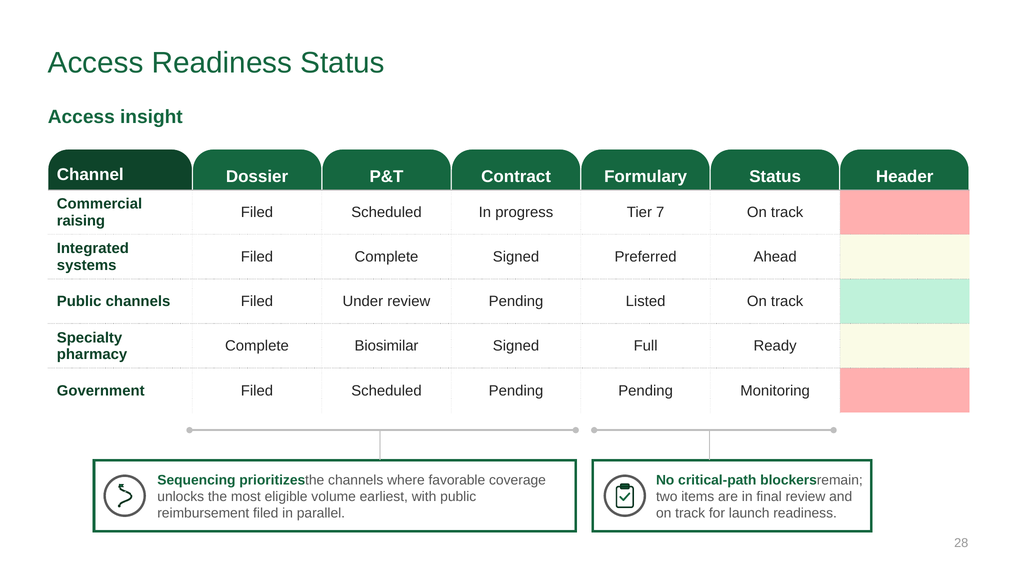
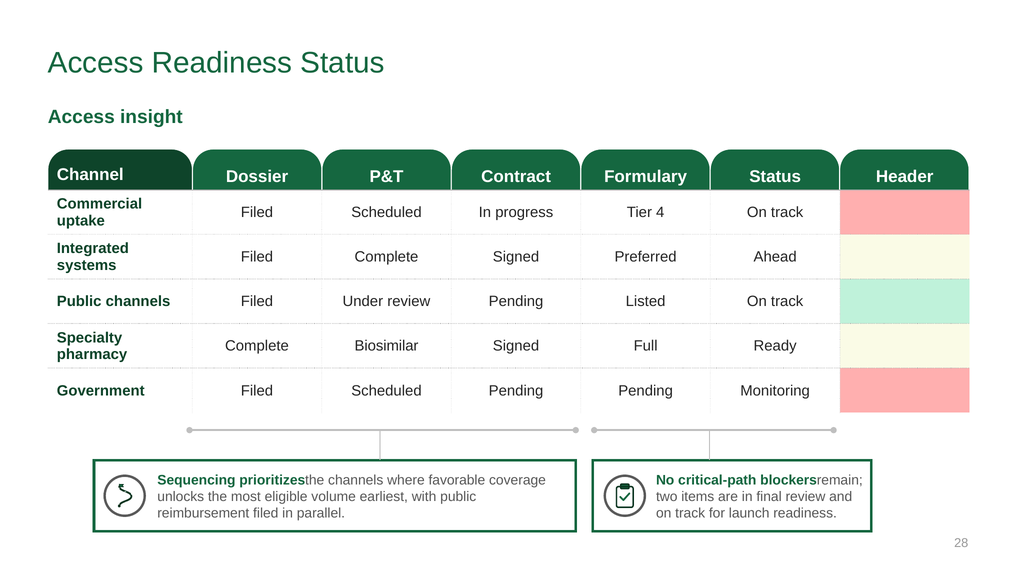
7: 7 -> 4
raising: raising -> uptake
